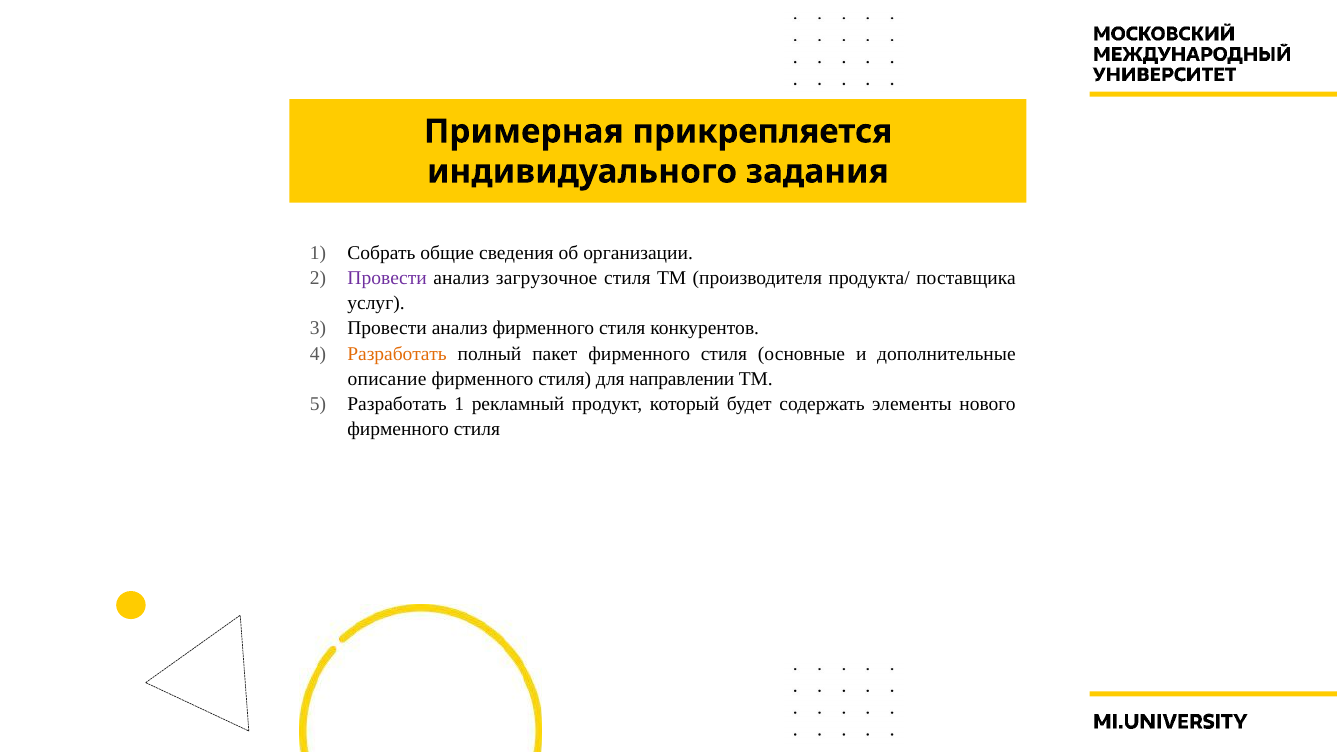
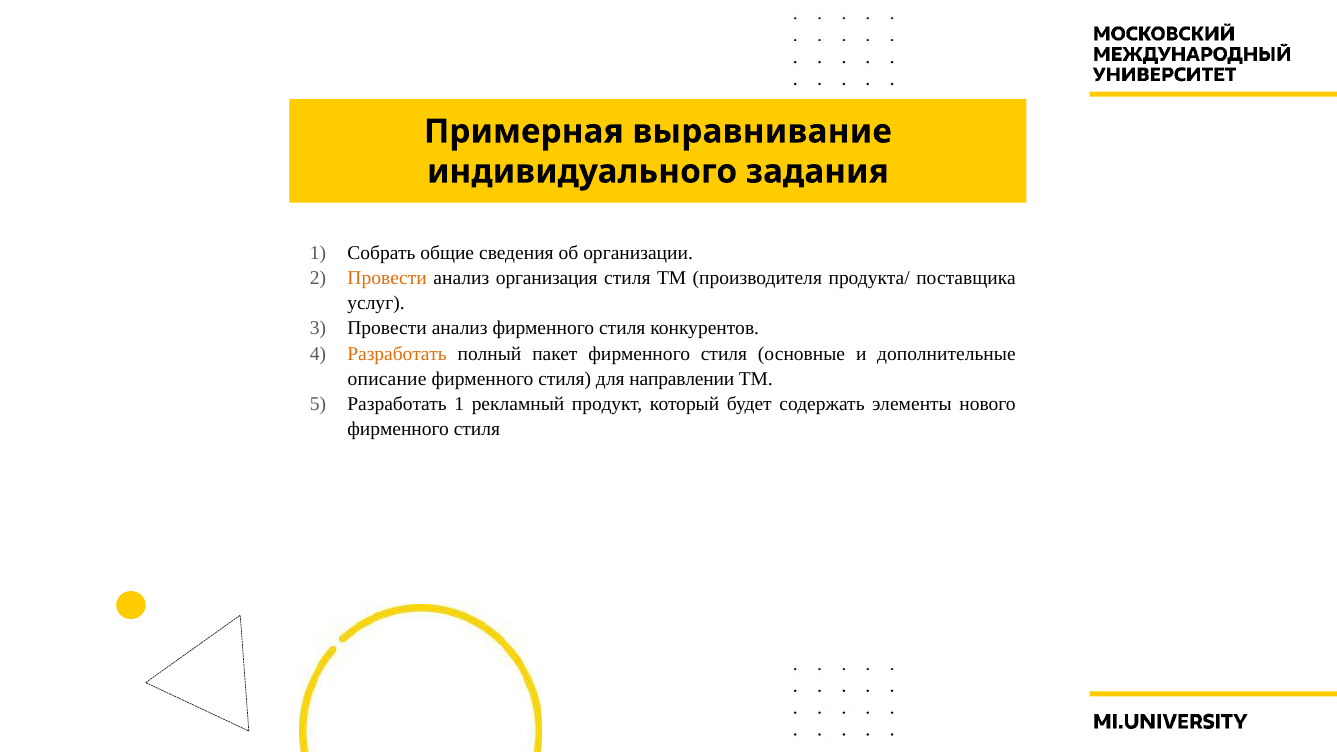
прикрепляется: прикрепляется -> выравнивание
Провести at (387, 278) colour: purple -> orange
загрузочное: загрузочное -> организация
